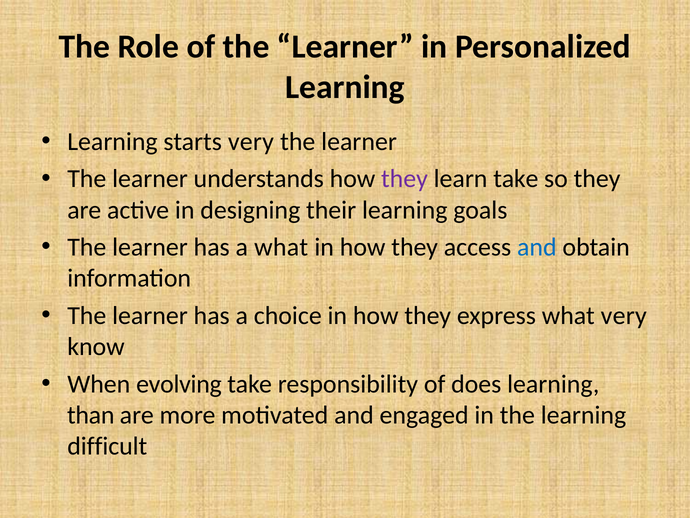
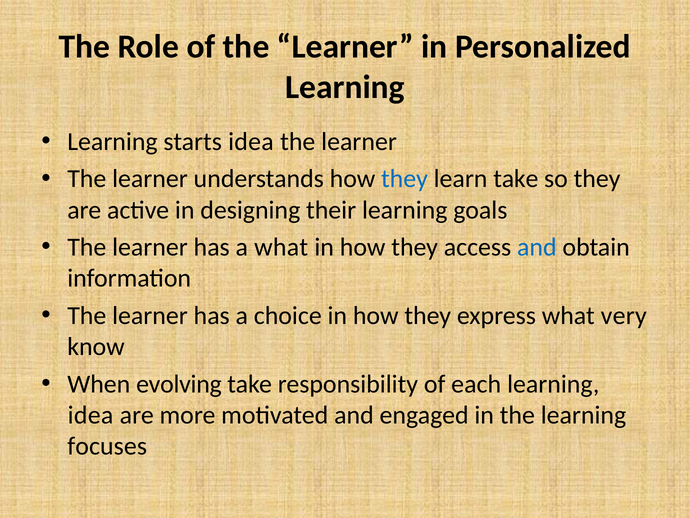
starts very: very -> idea
they at (404, 179) colour: purple -> blue
does: does -> each
than at (91, 415): than -> idea
difficult: difficult -> focuses
